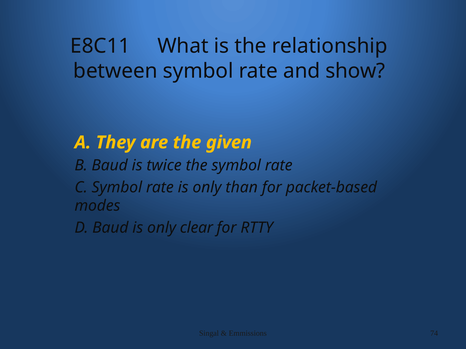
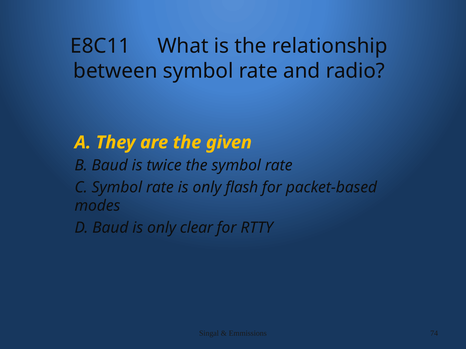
show: show -> radio
than: than -> flash
